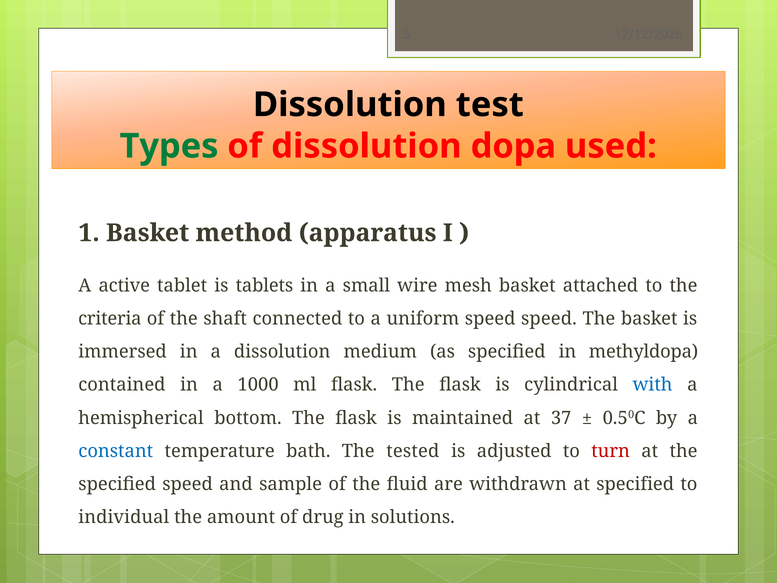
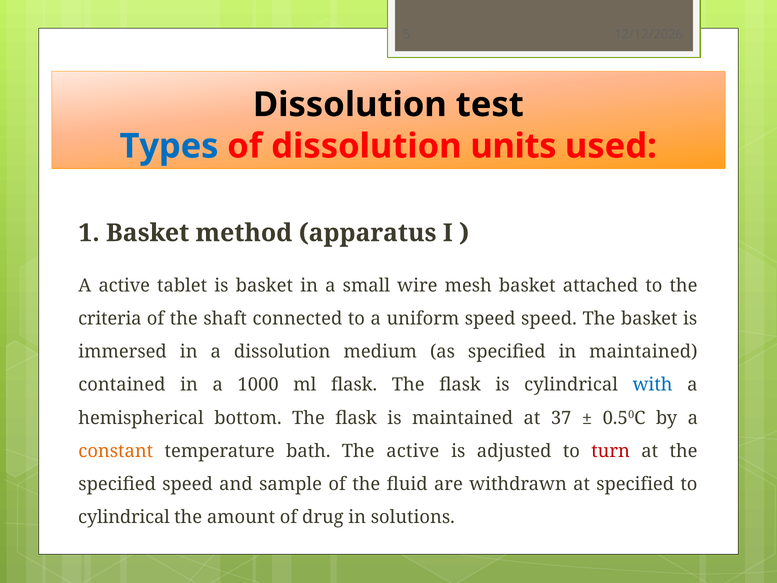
Types colour: green -> blue
dopa: dopa -> units
is tablets: tablets -> basket
in methyldopa: methyldopa -> maintained
constant colour: blue -> orange
The tested: tested -> active
individual at (124, 517): individual -> cylindrical
